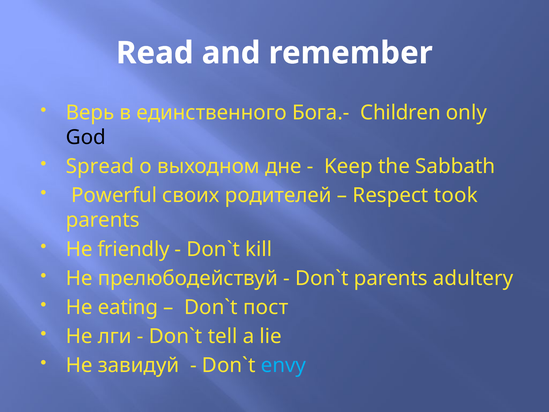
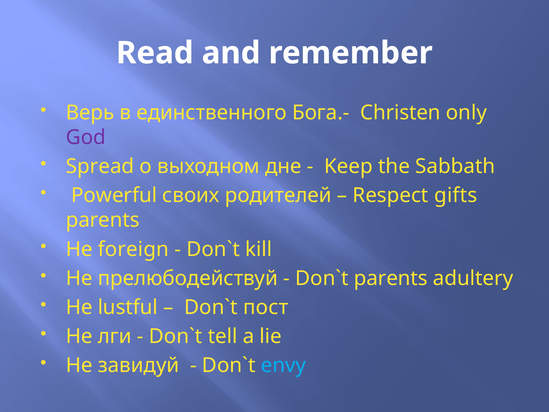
Children: Children -> Christen
God colour: black -> purple
took: took -> gifts
friendly: friendly -> foreign
eating: eating -> lustful
